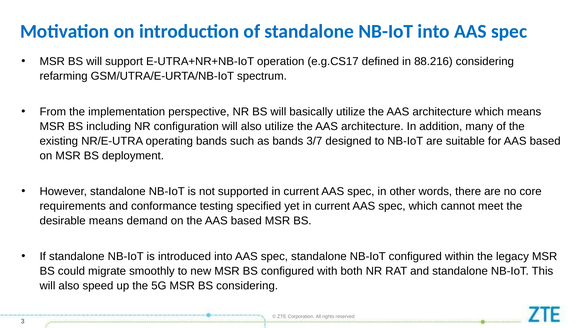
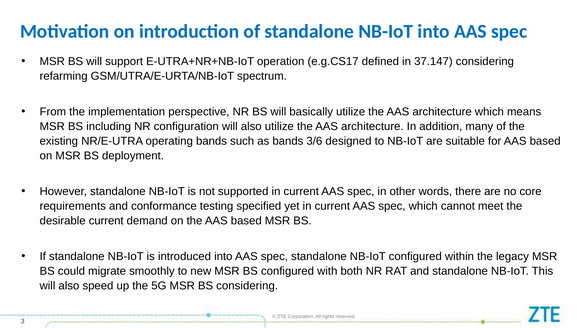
88.216: 88.216 -> 37.147
3/7: 3/7 -> 3/6
desirable means: means -> current
